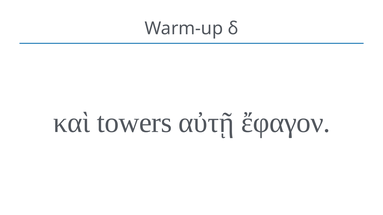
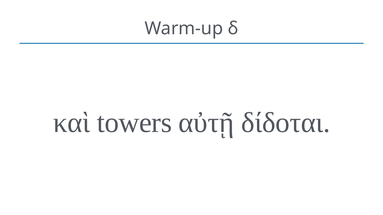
ἔφαγον: ἔφαγον -> δίδοται
